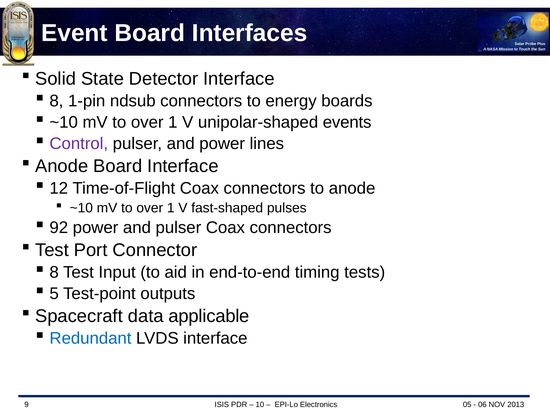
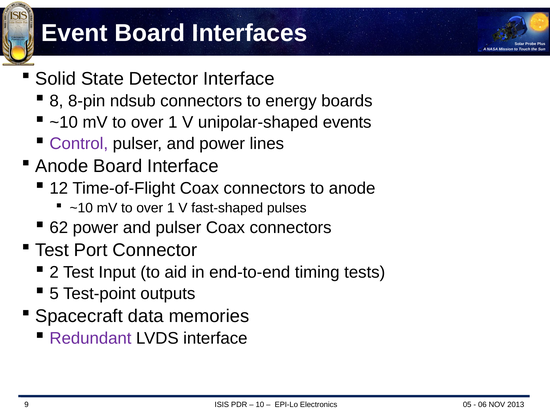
1-pin: 1-pin -> 8-pin
92: 92 -> 62
8 at (54, 273): 8 -> 2
applicable: applicable -> memories
Redundant colour: blue -> purple
